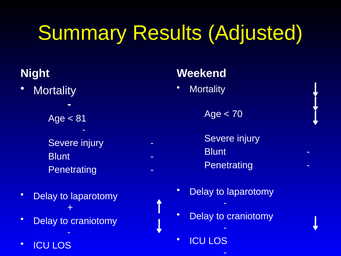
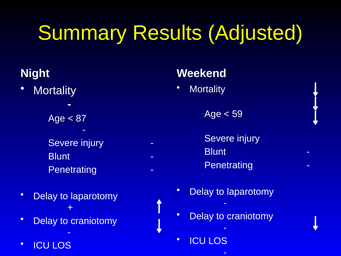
70: 70 -> 59
81: 81 -> 87
